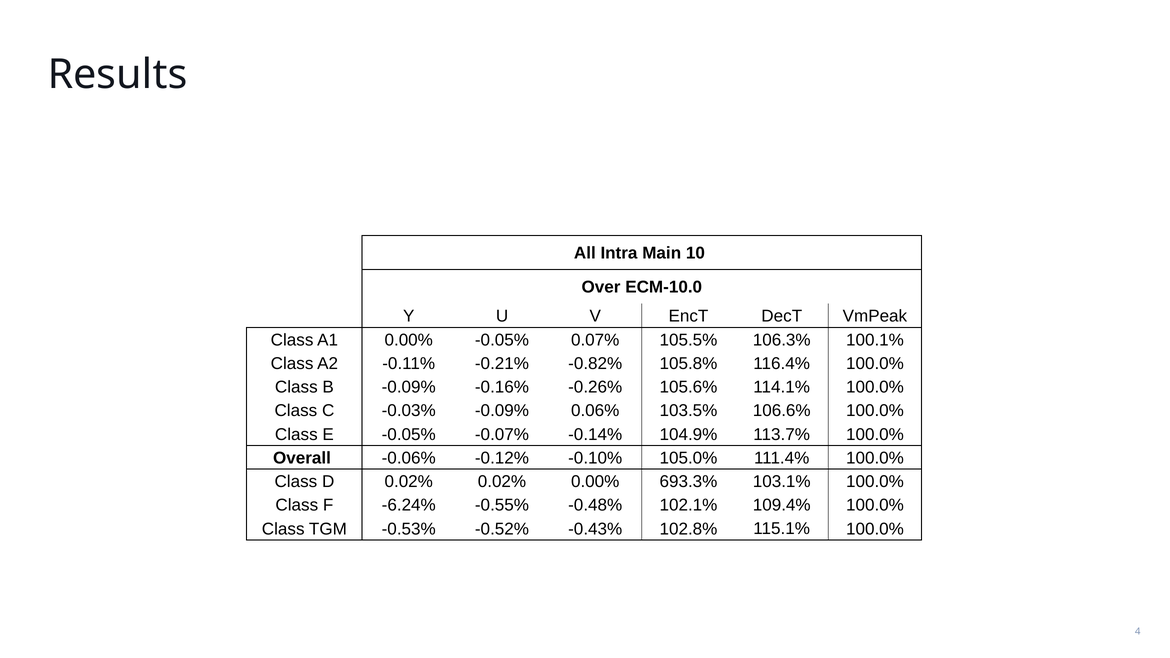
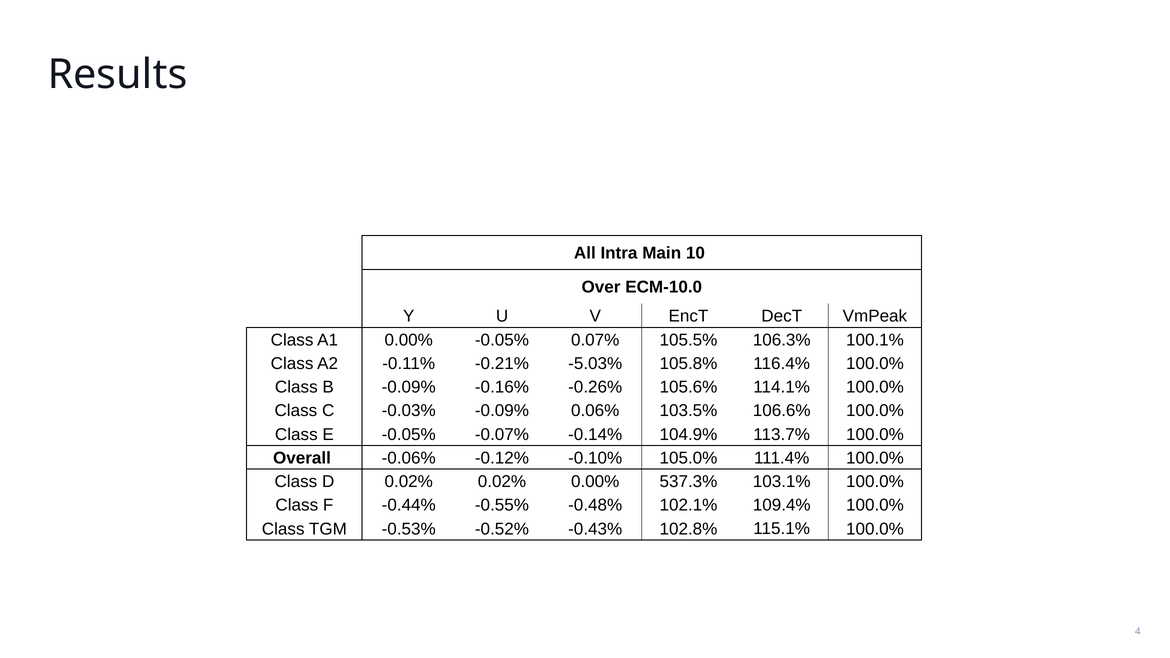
-0.82%: -0.82% -> -5.03%
693.3%: 693.3% -> 537.3%
-6.24%: -6.24% -> -0.44%
